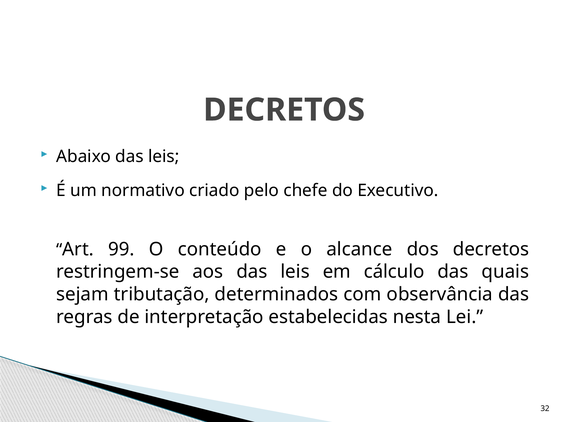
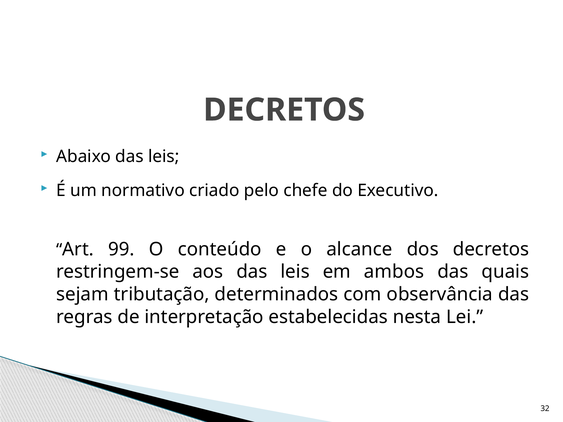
cálculo: cálculo -> ambos
